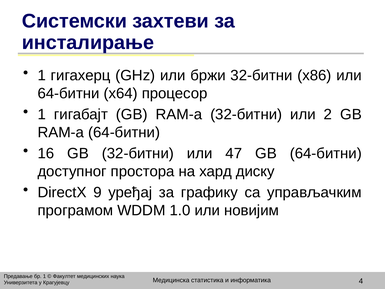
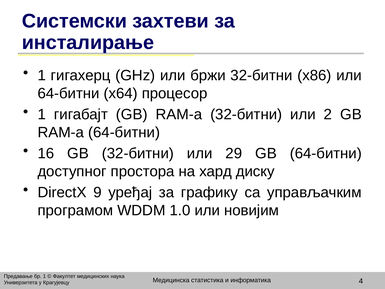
47: 47 -> 29
